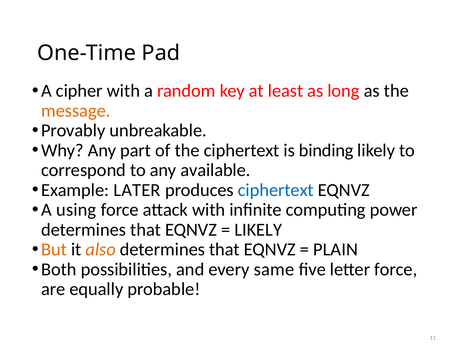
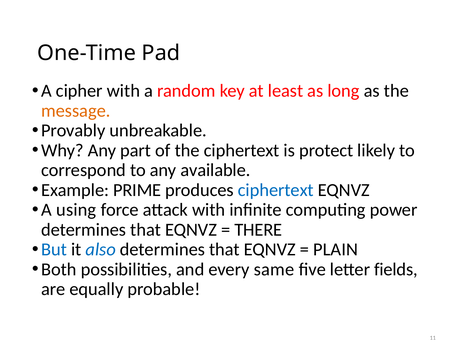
binding: binding -> protect
LATER: LATER -> PRIME
LIKELY at (258, 230): LIKELY -> THERE
But colour: orange -> blue
also colour: orange -> blue
letter force: force -> fields
